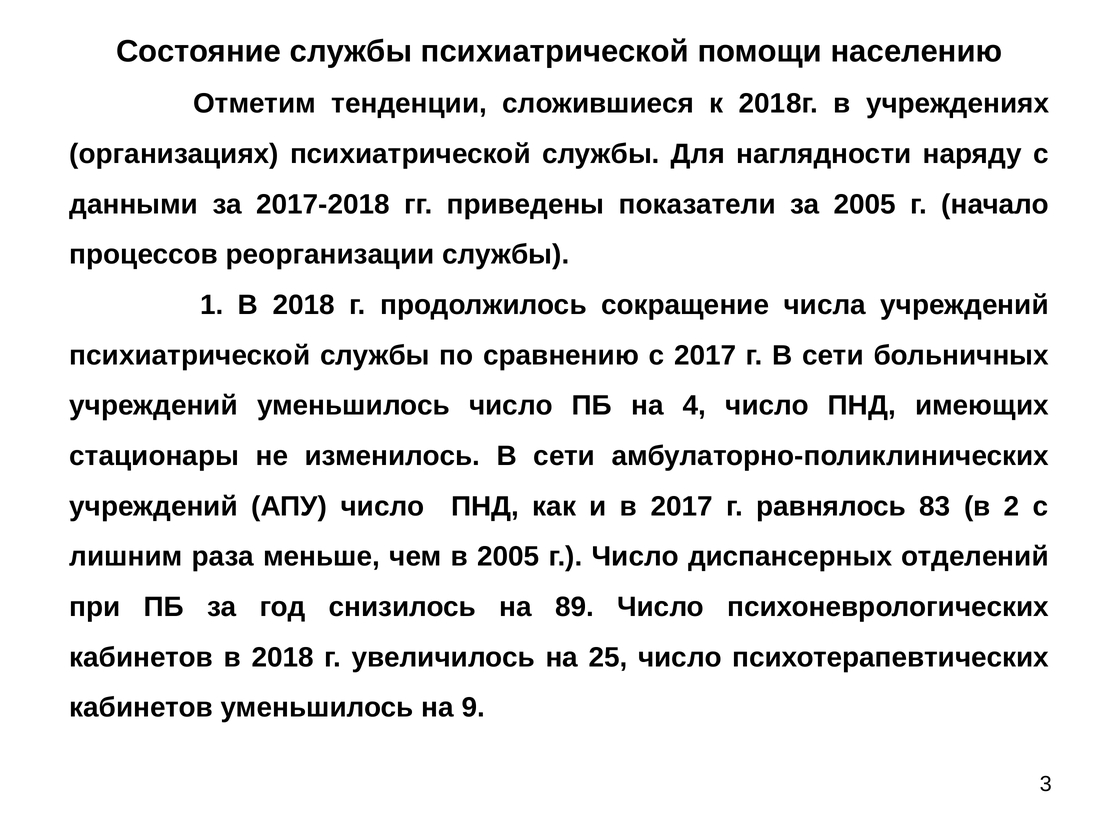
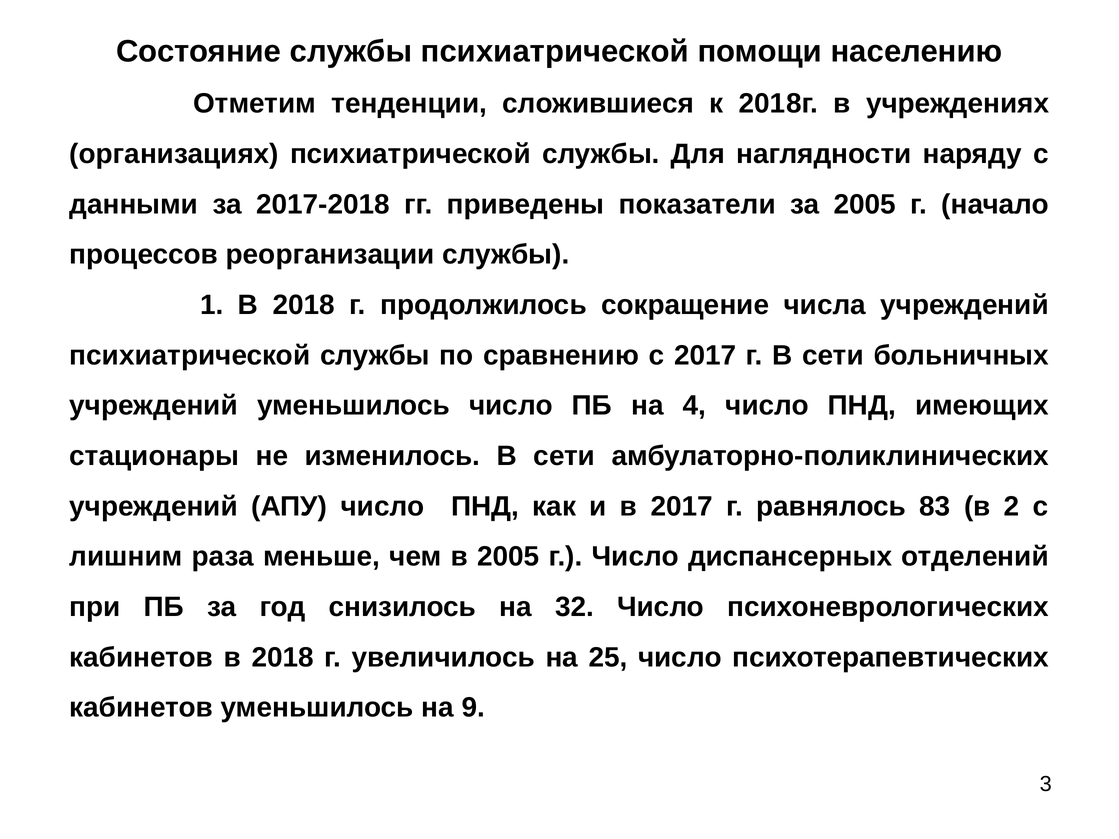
89: 89 -> 32
